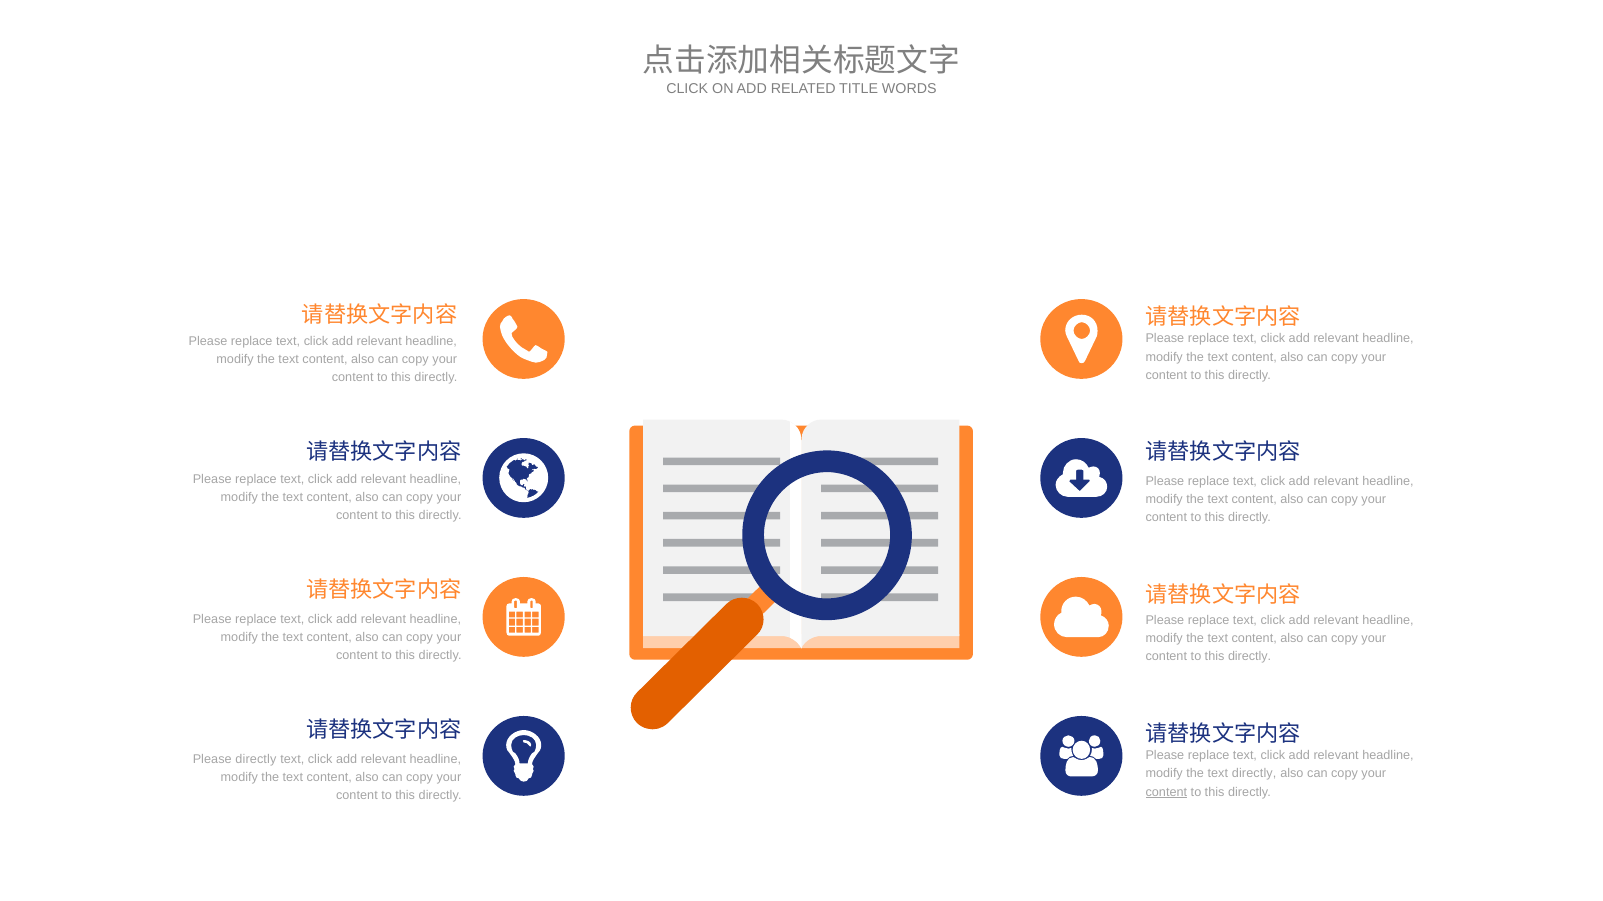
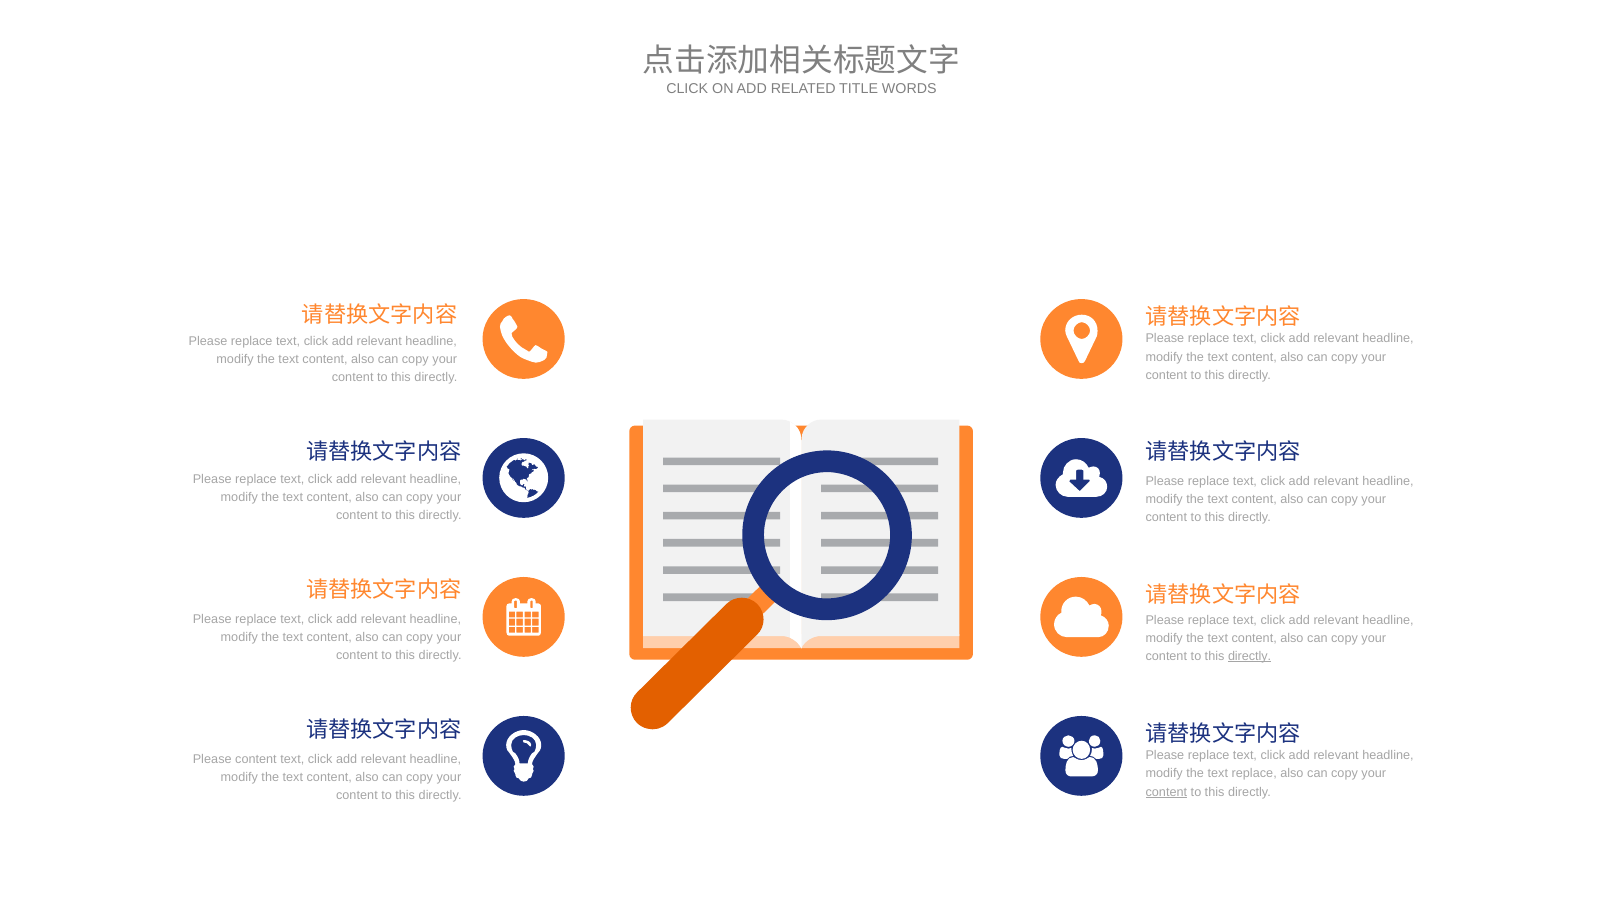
directly at (1250, 657) underline: none -> present
Please directly: directly -> content
text directly: directly -> replace
